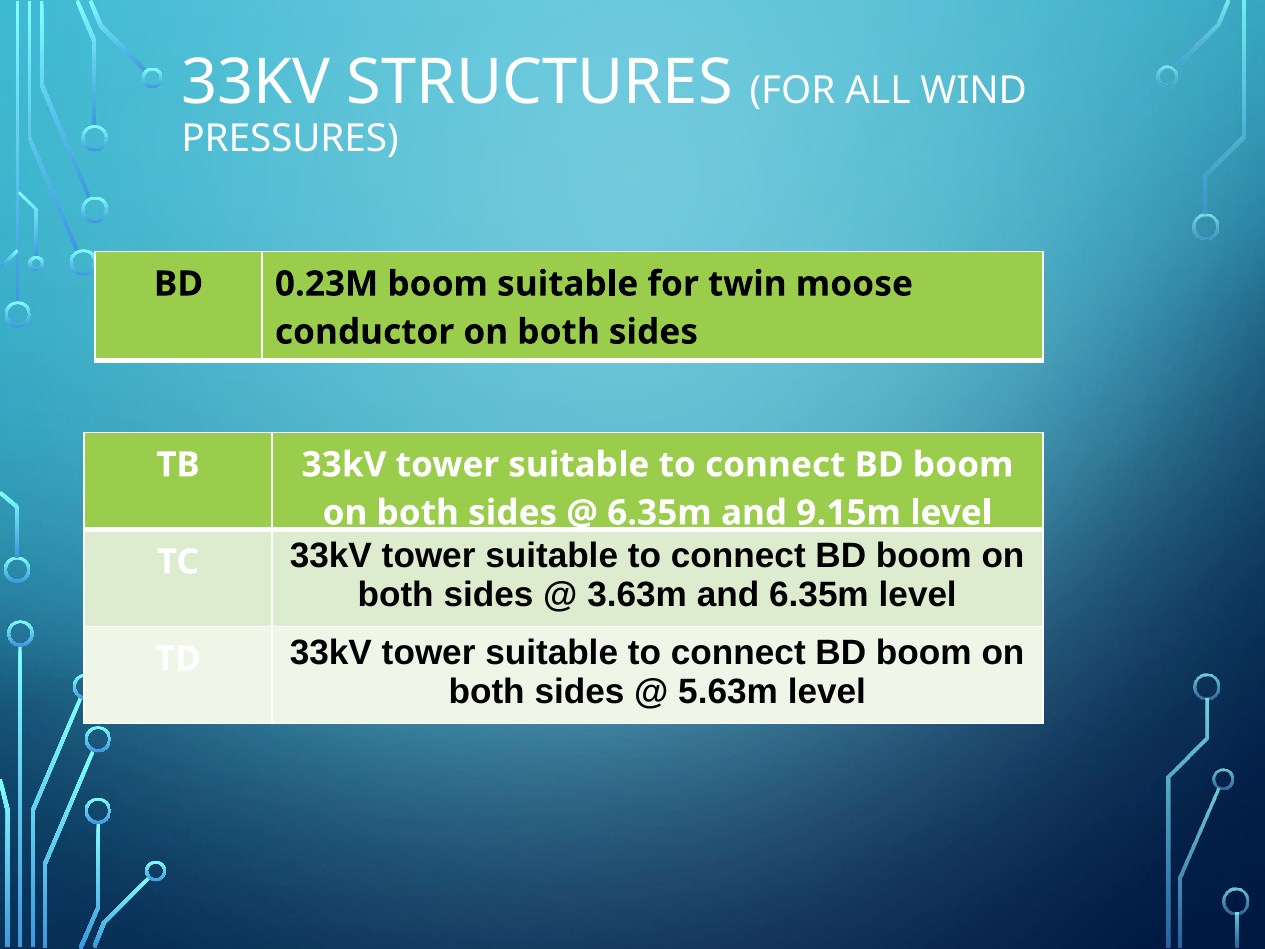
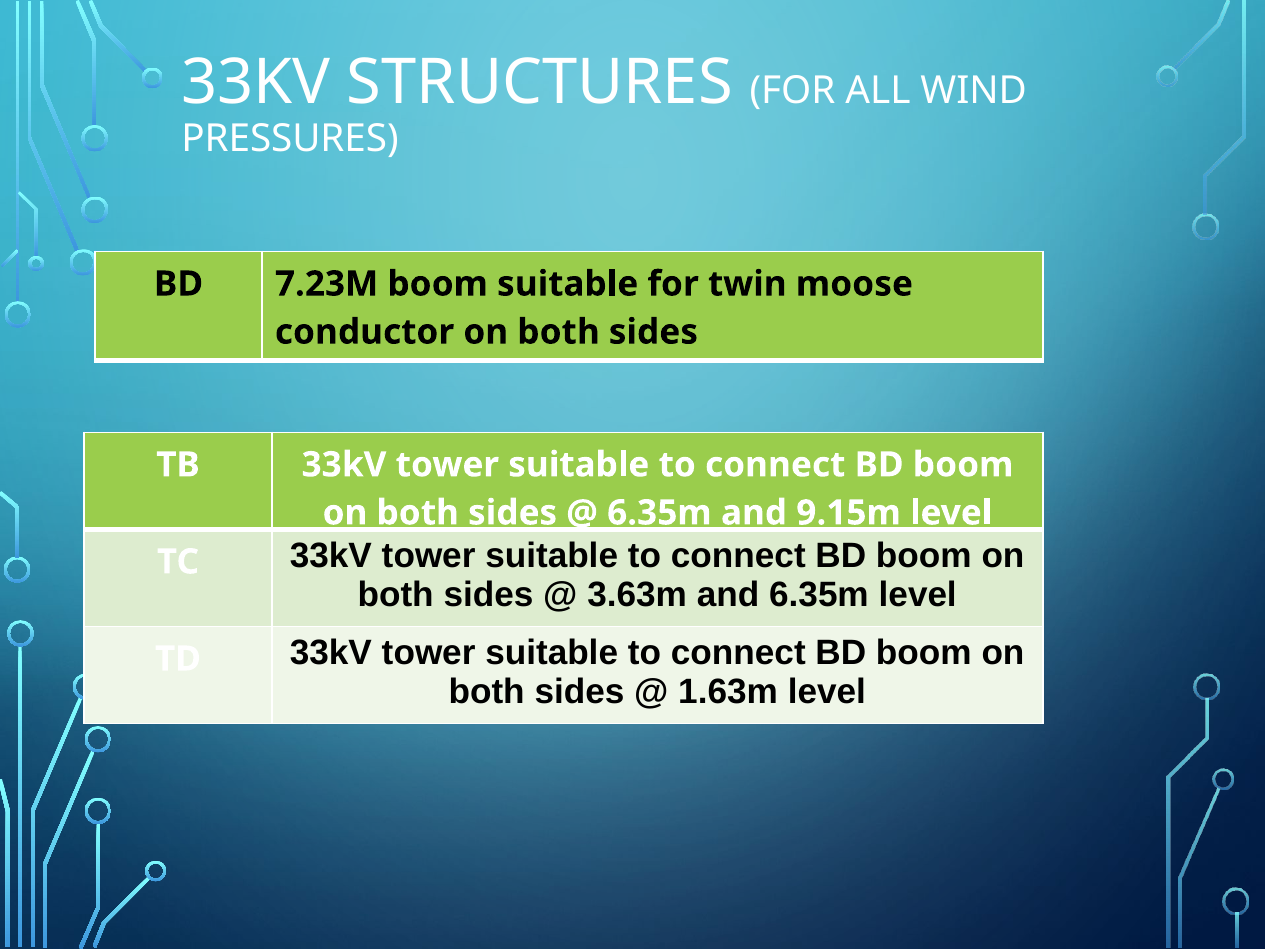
0.23M: 0.23M -> 7.23M
5.63m: 5.63m -> 1.63m
